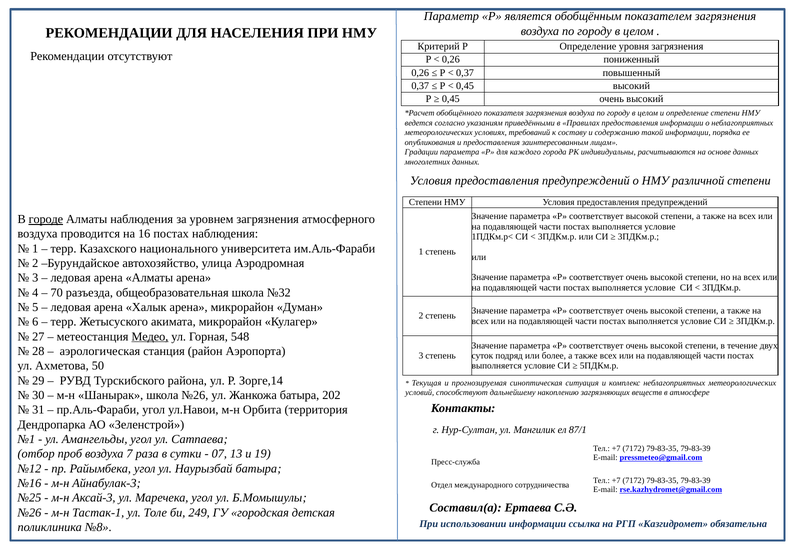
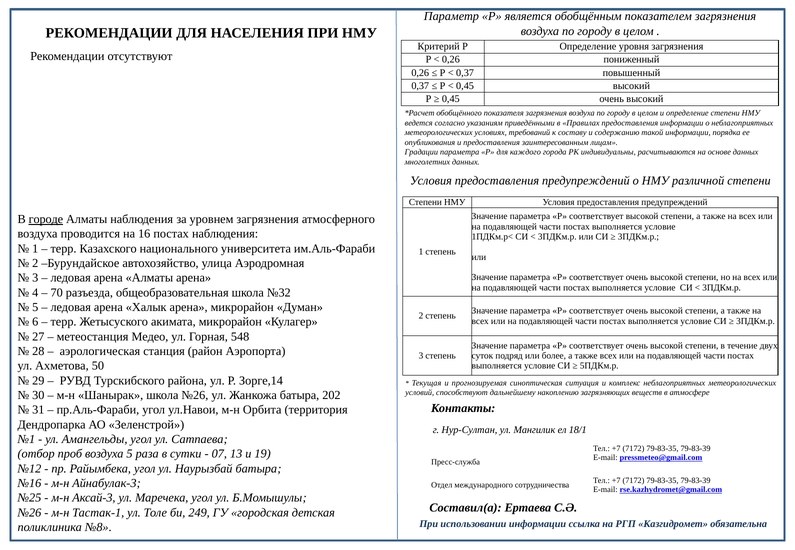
Медео underline: present -> none
87/1: 87/1 -> 18/1
воздуха 7: 7 -> 5
